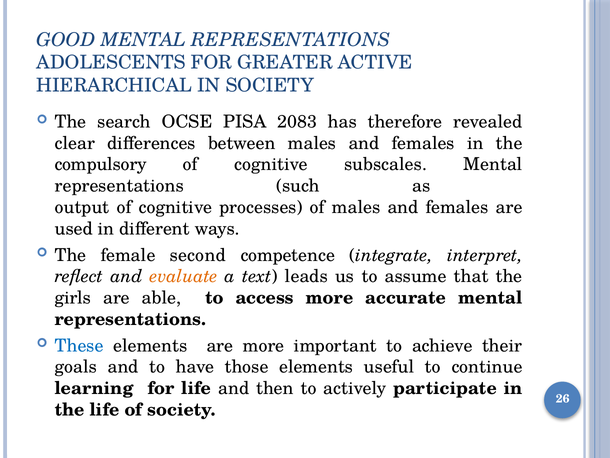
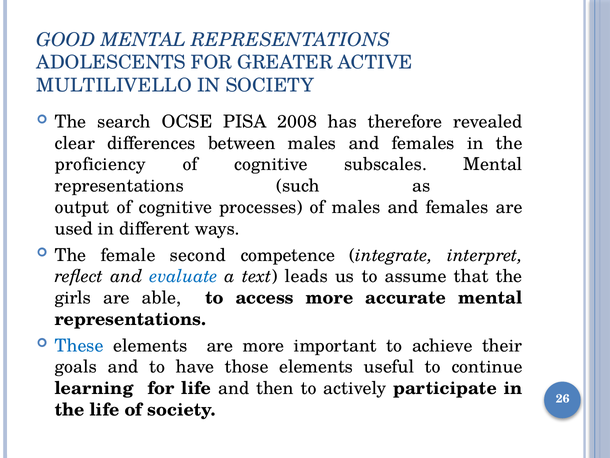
HIERARCHICAL: HIERARCHICAL -> MULTILIVELLO
2083: 2083 -> 2008
compulsory: compulsory -> proficiency
evaluate colour: orange -> blue
